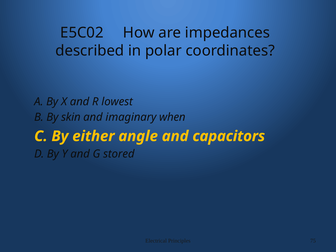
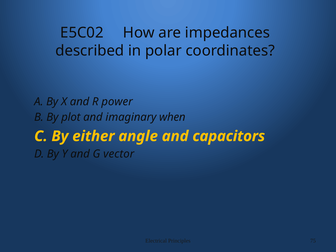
lowest: lowest -> power
skin: skin -> plot
stored: stored -> vector
